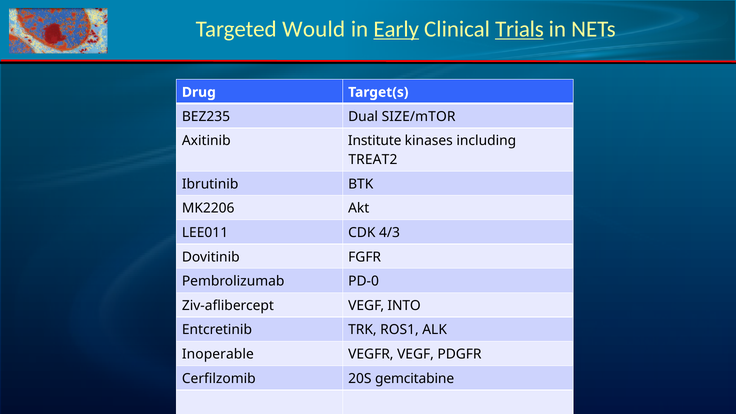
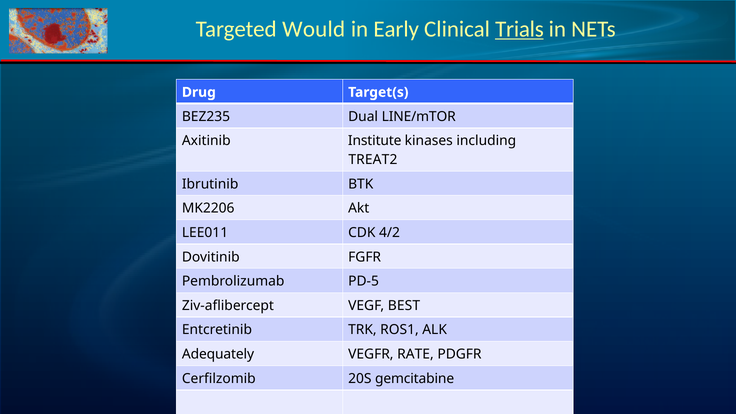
Early underline: present -> none
SIZE/mTOR: SIZE/mTOR -> LINE/mTOR
4/3: 4/3 -> 4/2
PD-0: PD-0 -> PD-5
INTO: INTO -> BEST
Inoperable: Inoperable -> Adequately
VEGFR VEGF: VEGF -> RATE
